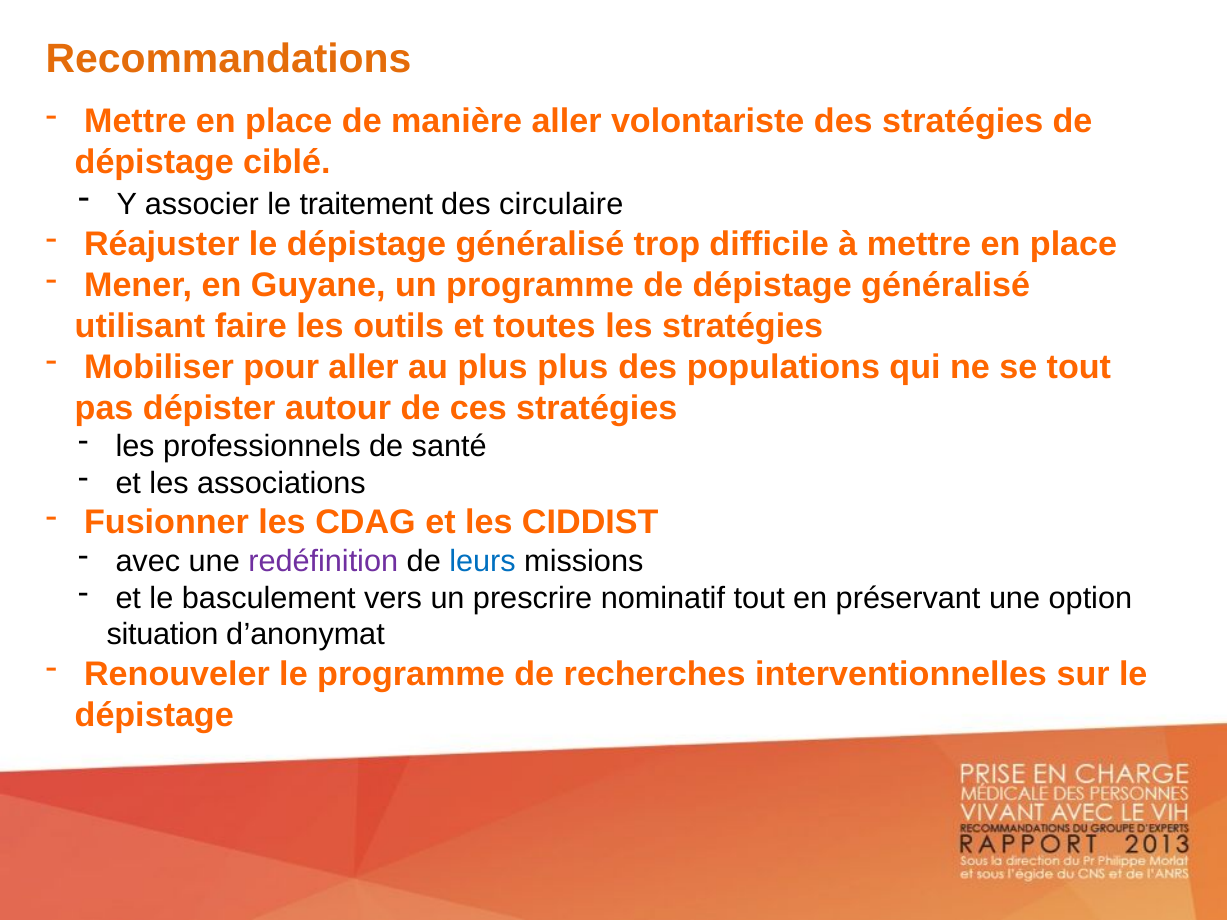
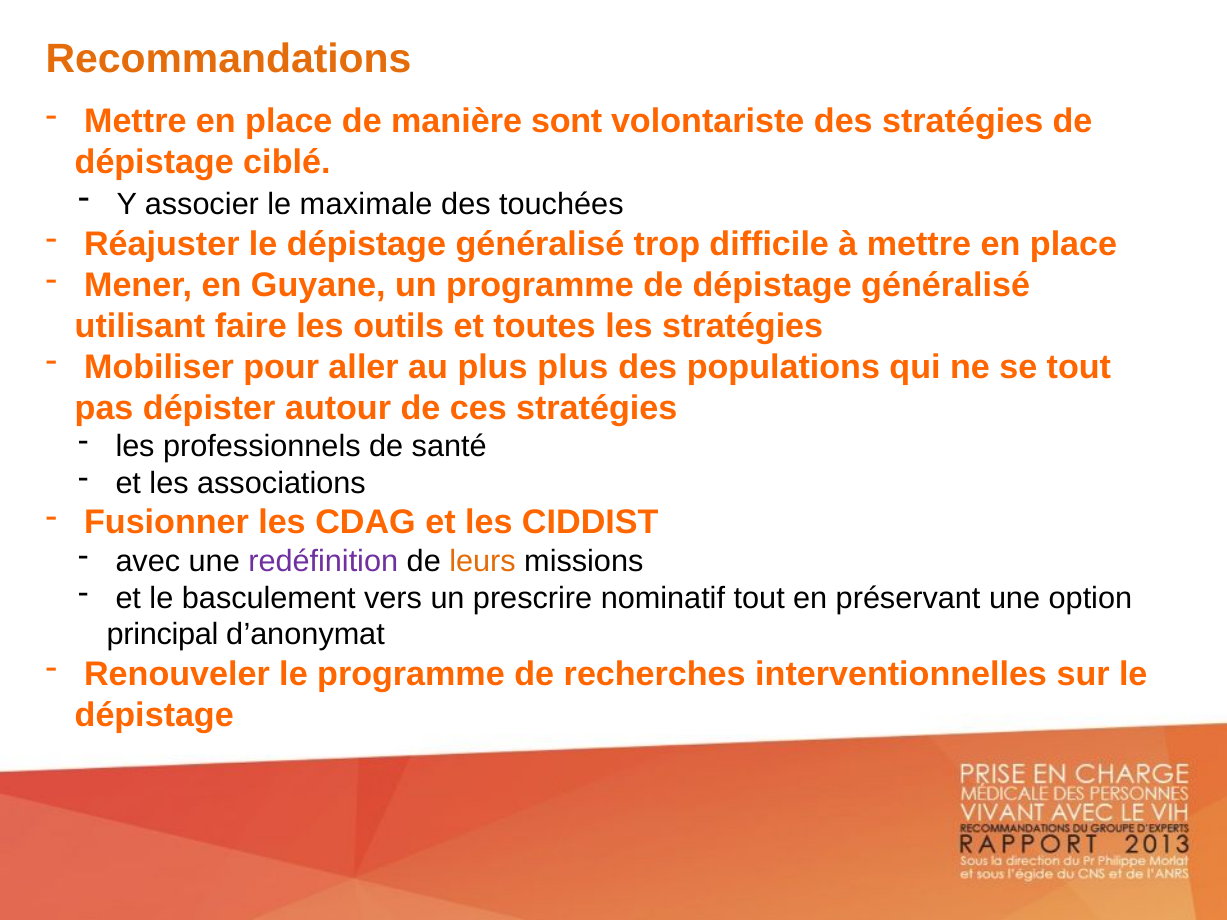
manière aller: aller -> sont
traitement: traitement -> maximale
circulaire: circulaire -> touchées
leurs colour: blue -> orange
situation: situation -> principal
